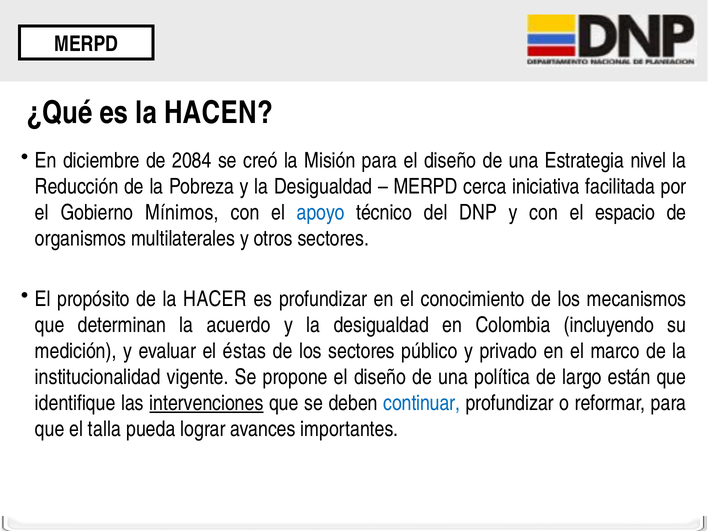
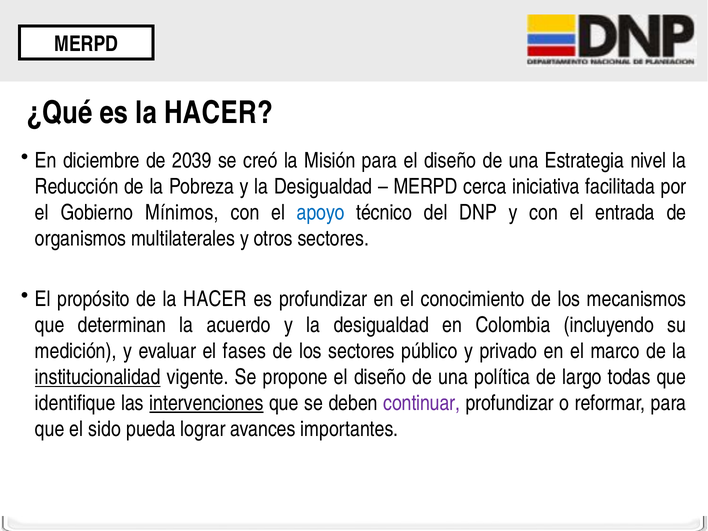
es la HACEN: HACEN -> HACER
2084: 2084 -> 2039
espacio: espacio -> entrada
éstas: éstas -> fases
institucionalidad underline: none -> present
están: están -> todas
continuar colour: blue -> purple
talla: talla -> sido
